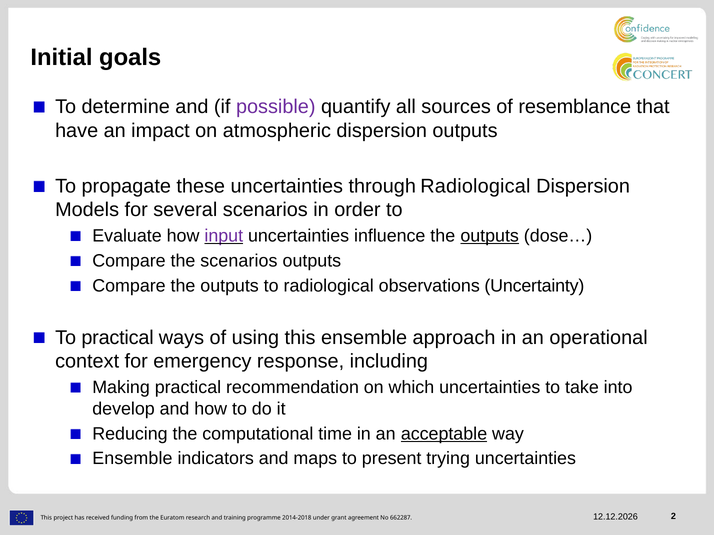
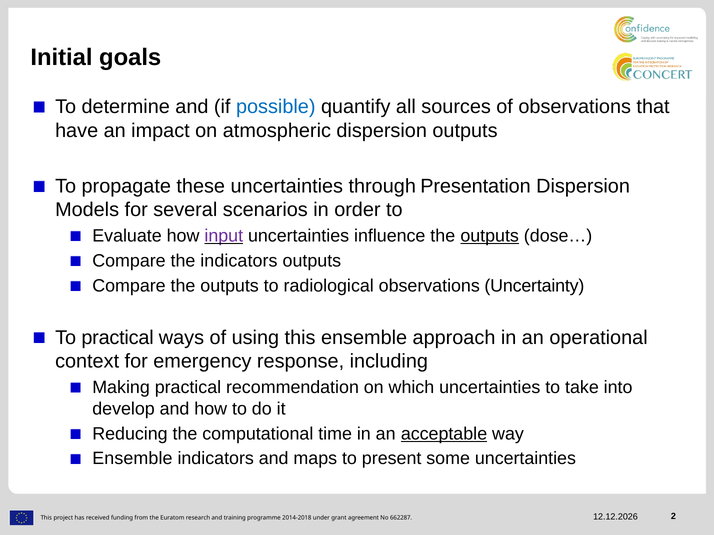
possible colour: purple -> blue
of resemblance: resemblance -> observations
through Radiological: Radiological -> Presentation
the scenarios: scenarios -> indicators
trying: trying -> some
